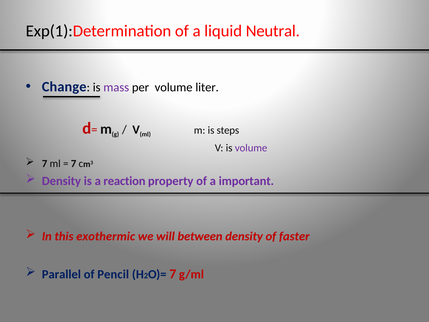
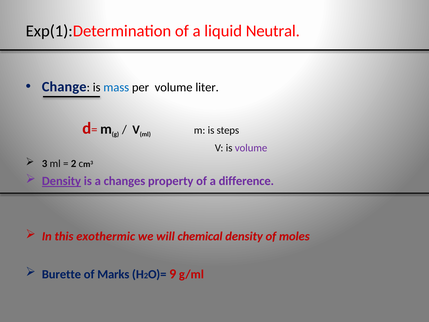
mass colour: purple -> blue
7 at (45, 164): 7 -> 3
7 at (74, 164): 7 -> 2
Density at (61, 181) underline: none -> present
reaction: reaction -> changes
important: important -> difference
between: between -> chemical
faster: faster -> moles
Parallel: Parallel -> Burette
Pencil: Pencil -> Marks
7 at (173, 274): 7 -> 9
